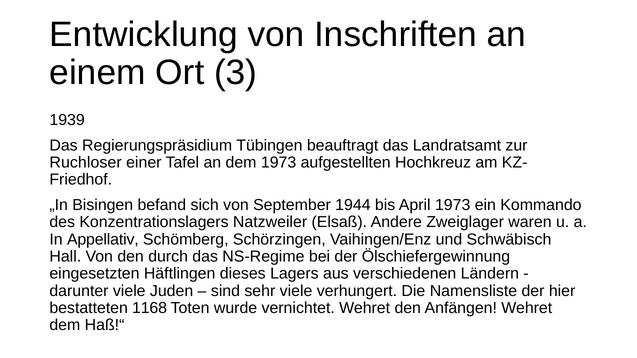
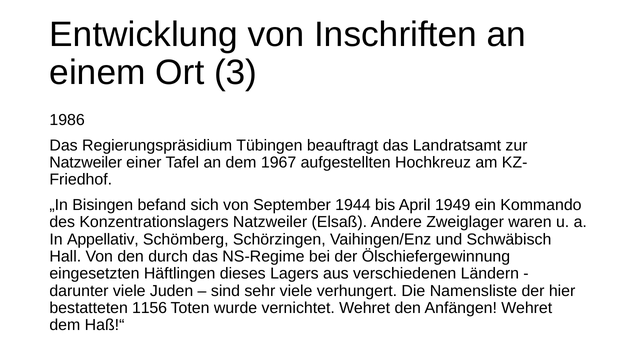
1939: 1939 -> 1986
Ruchloser at (86, 163): Ruchloser -> Natzweiler
dem 1973: 1973 -> 1967
April 1973: 1973 -> 1949
1168: 1168 -> 1156
